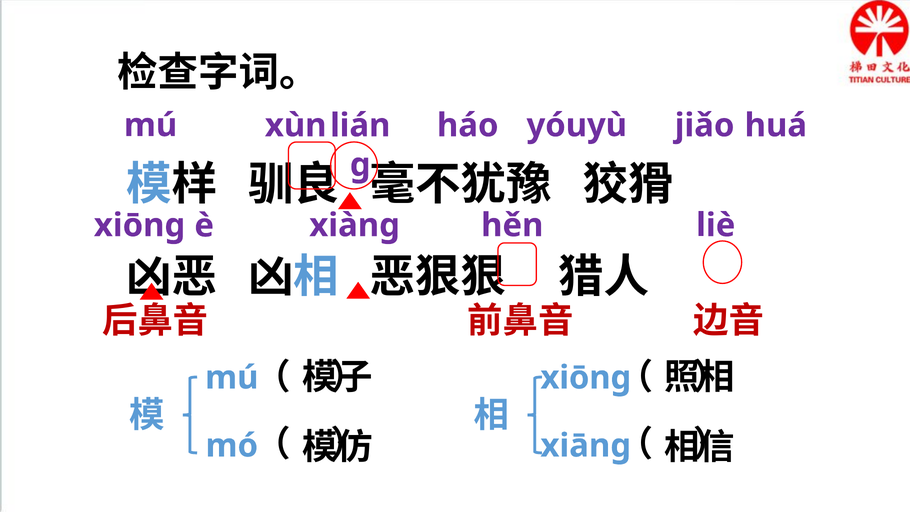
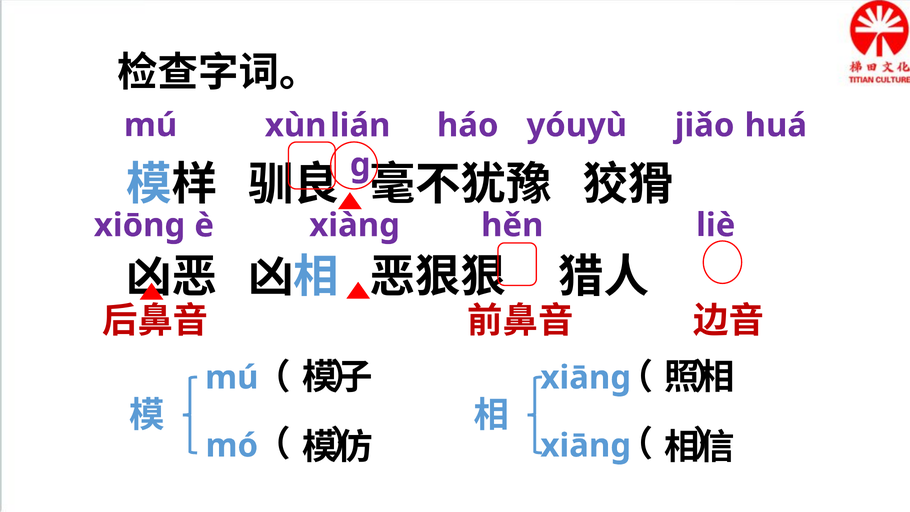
xiōng at (586, 378): xiōng -> xiāng
